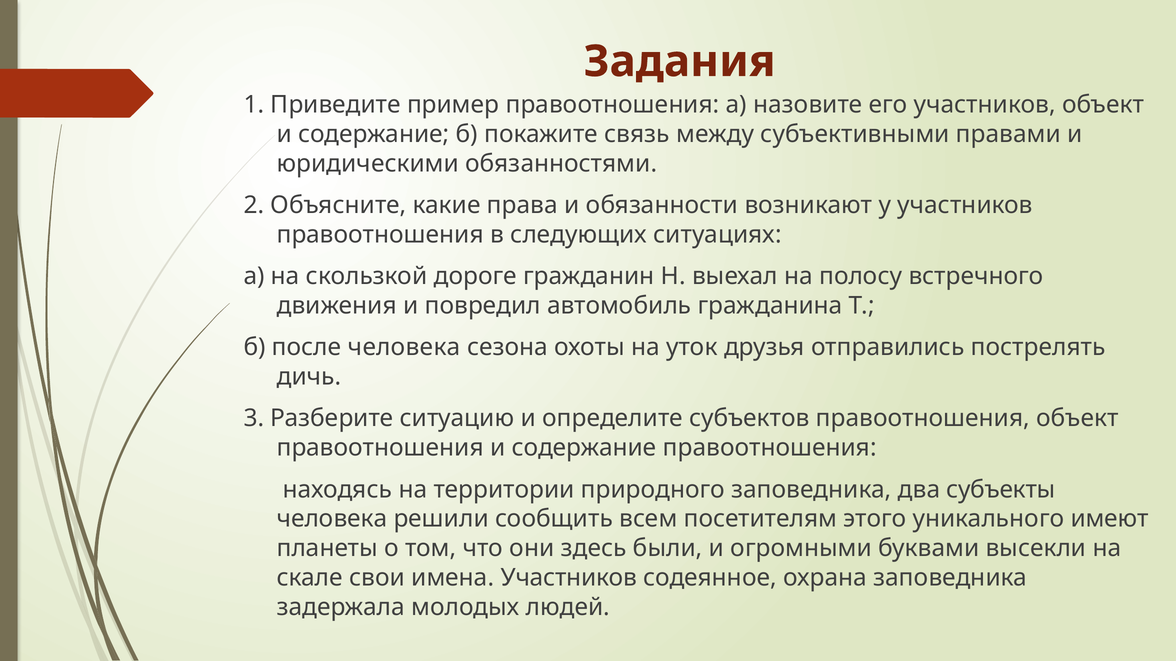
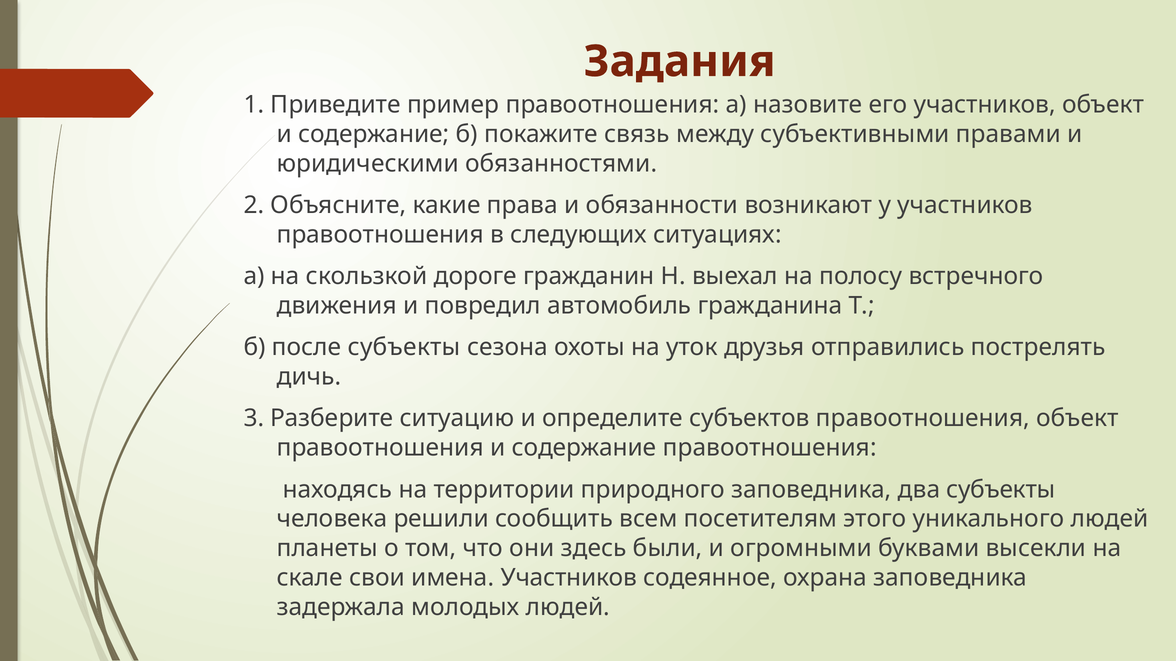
после человека: человека -> субъекты
уникального имеют: имеют -> людей
